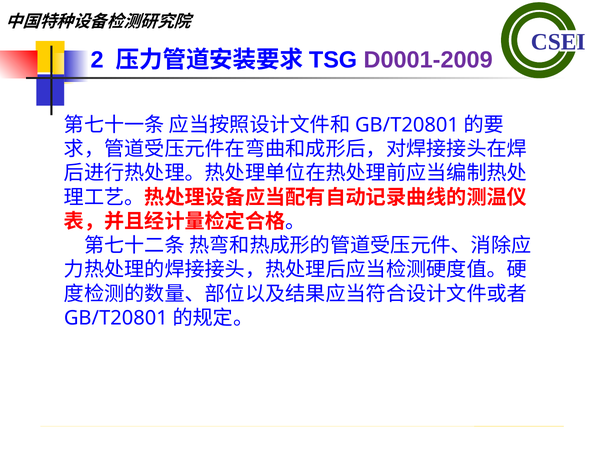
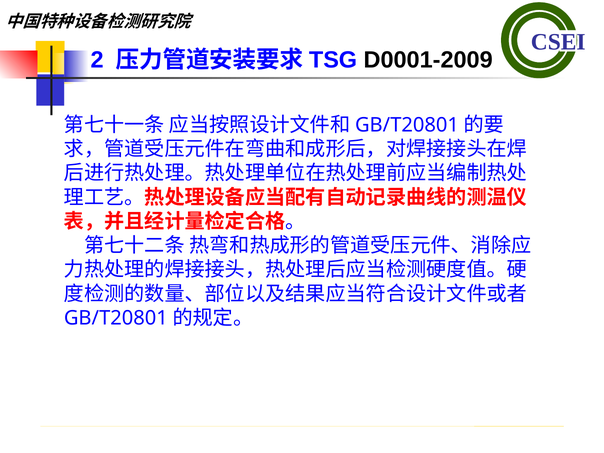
D0001-2009 colour: purple -> black
